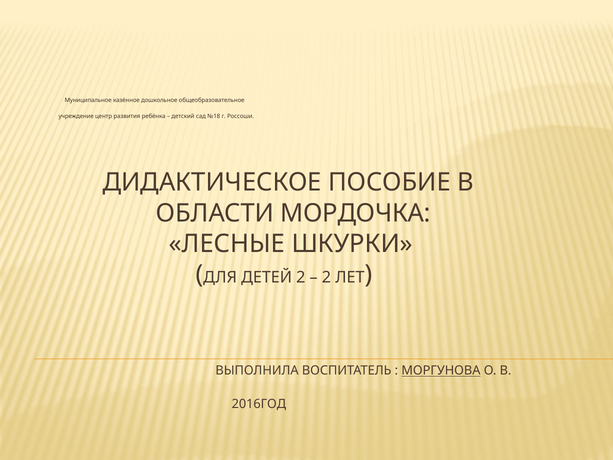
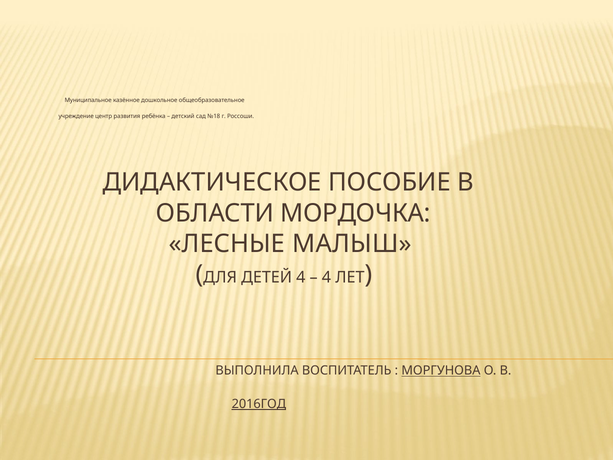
ШКУРКИ: ШКУРКИ -> МАЛЫШ
ДЕТЕЙ 2: 2 -> 4
2 at (326, 277): 2 -> 4
2016ГОД underline: none -> present
